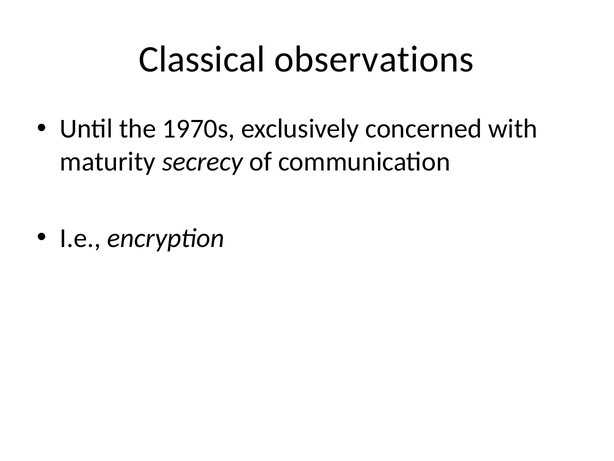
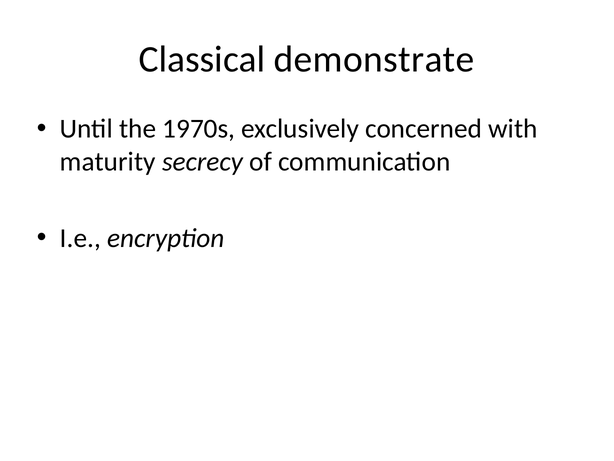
observations: observations -> demonstrate
